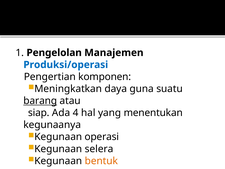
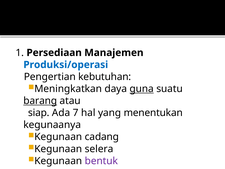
Pengelolan: Pengelolan -> Persediaan
komponen: komponen -> kebutuhan
guna underline: none -> present
4: 4 -> 7
operasi: operasi -> cadang
bentuk colour: orange -> purple
